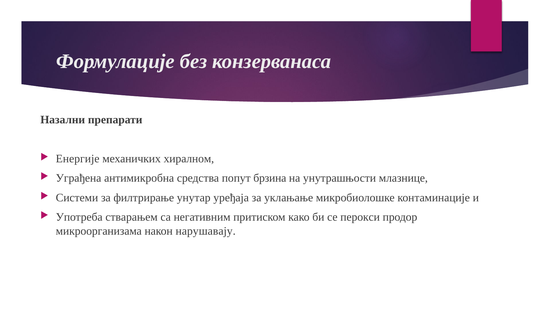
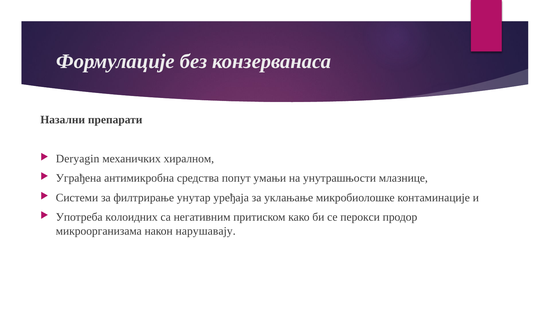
Енергије: Енергије -> Deryagin
брзина: брзина -> умањи
стварањем: стварањем -> колоидних
